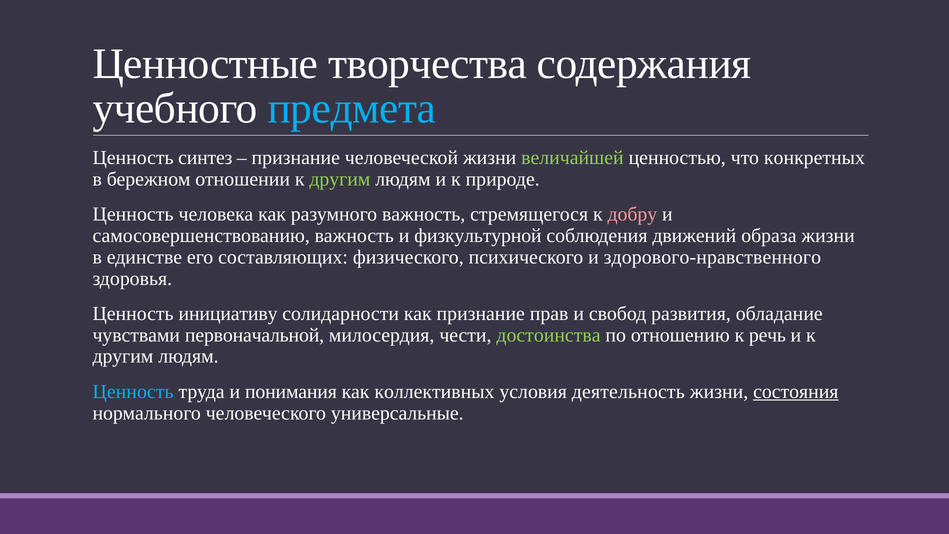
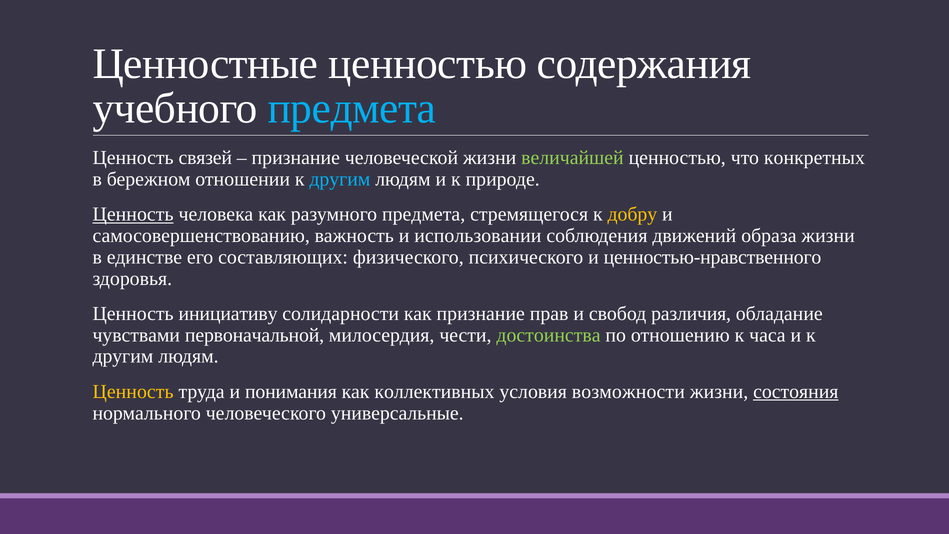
Ценностные творчества: творчества -> ценностью
синтез: синтез -> связей
другим at (340, 179) colour: light green -> light blue
Ценность at (133, 214) underline: none -> present
разумного важность: важность -> предмета
добру colour: pink -> yellow
физкультурной: физкультурной -> использовании
здорового-нравственного: здорового-нравственного -> ценностью-нравственного
развития: развития -> различия
речь: речь -> часа
Ценность at (133, 391) colour: light blue -> yellow
деятельность: деятельность -> возможности
